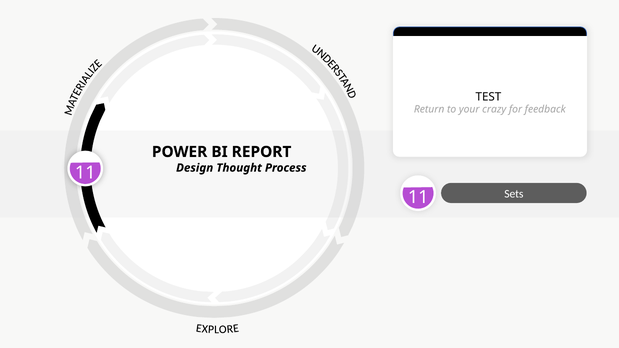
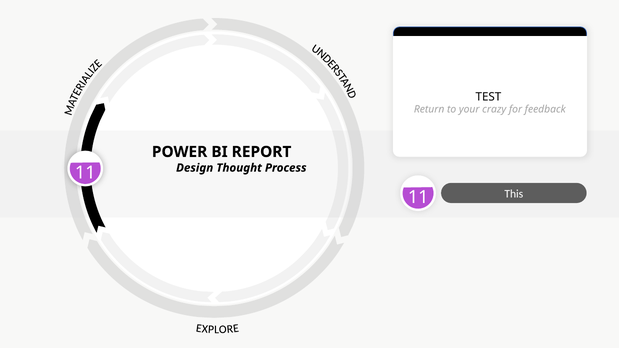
Sets: Sets -> This
